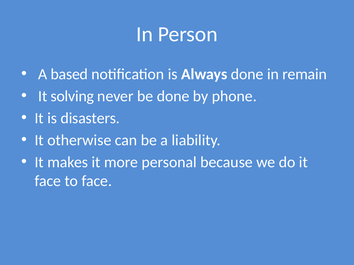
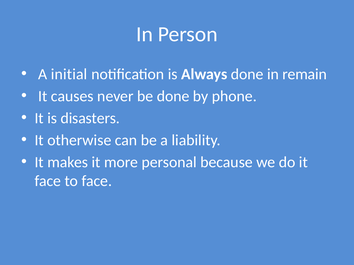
based: based -> initial
solving: solving -> causes
